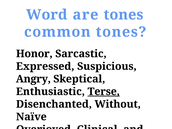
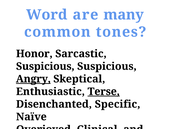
are tones: tones -> many
Expressed at (45, 66): Expressed -> Suspicious
Angry underline: none -> present
Without: Without -> Specific
